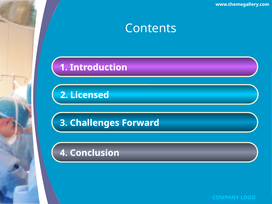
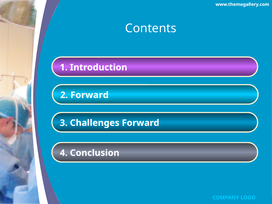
2 Licensed: Licensed -> Forward
